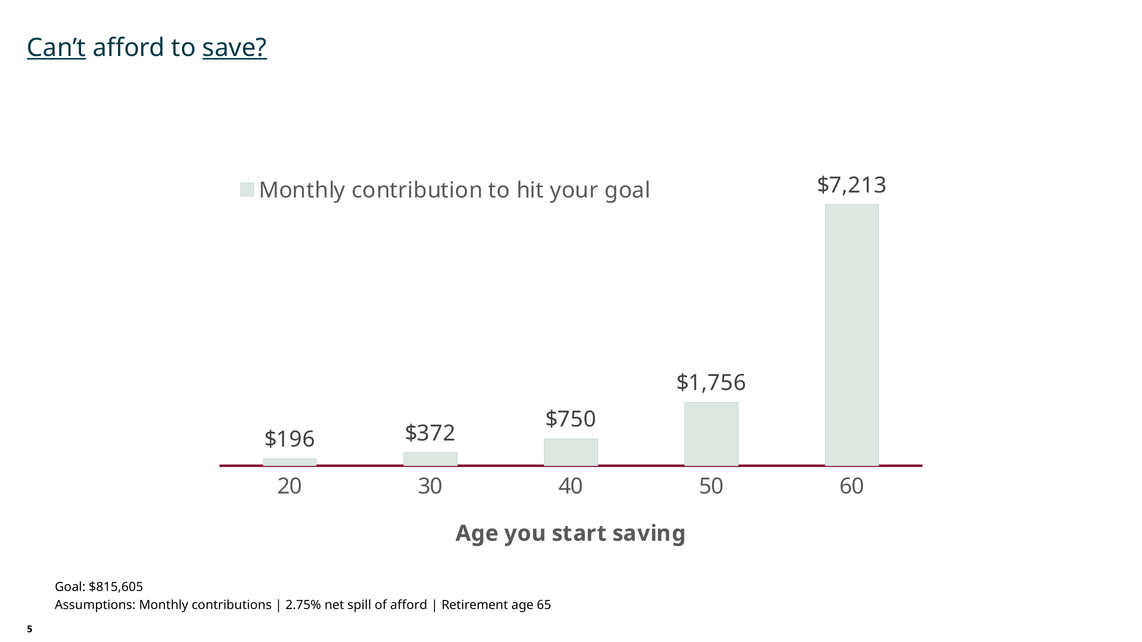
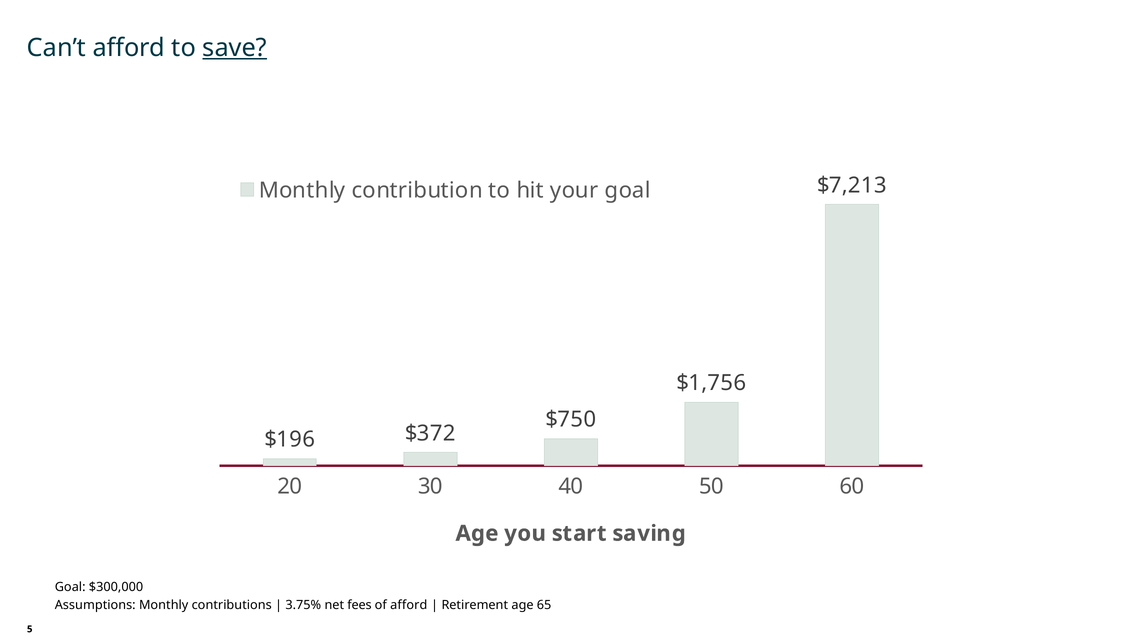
Can’t underline: present -> none
$815,605: $815,605 -> $300,000
2.75%: 2.75% -> 3.75%
spill: spill -> fees
